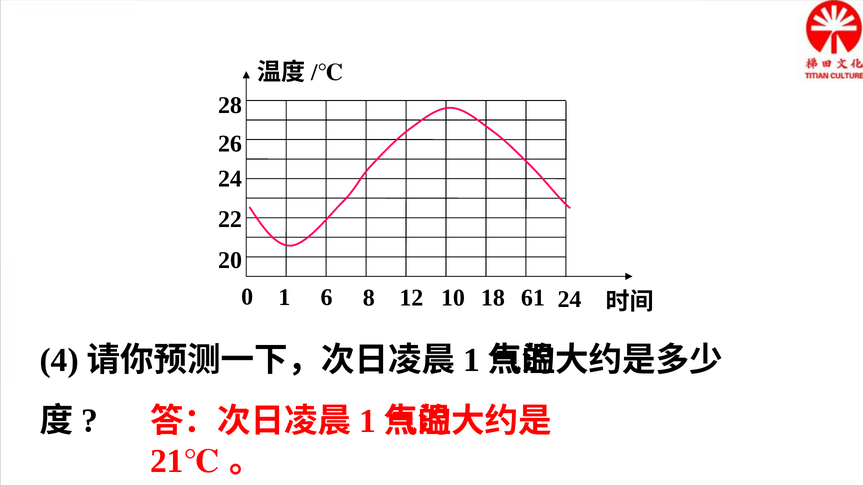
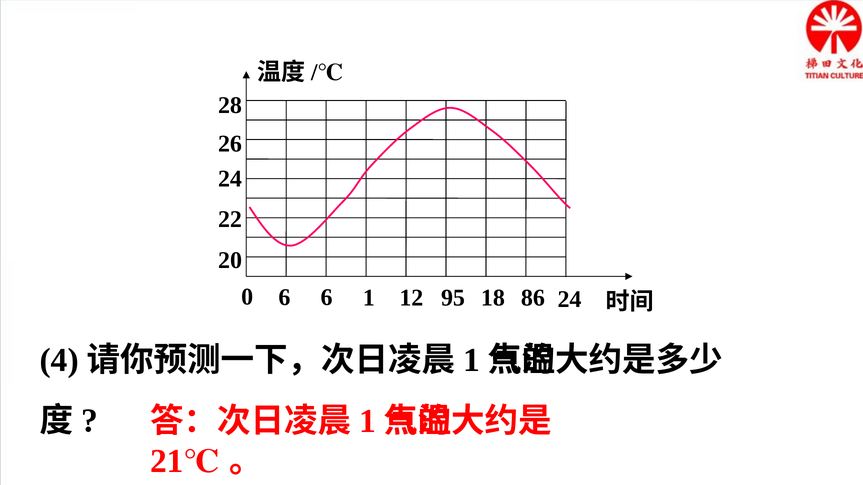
0 1: 1 -> 6
6 8: 8 -> 1
10: 10 -> 95
61: 61 -> 86
